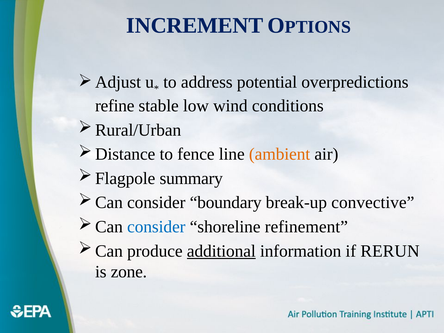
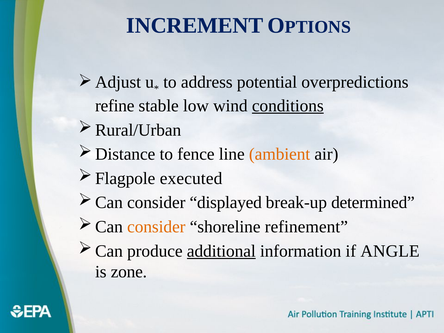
conditions underline: none -> present
summary: summary -> executed
boundary: boundary -> displayed
convective: convective -> determined
consider at (156, 227) colour: blue -> orange
RERUN: RERUN -> ANGLE
